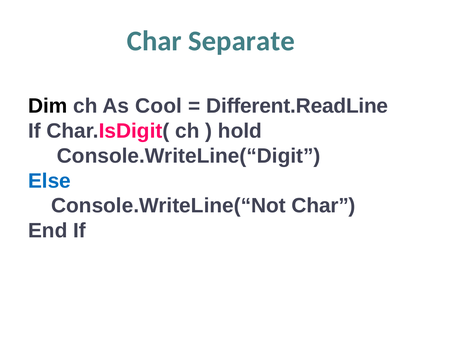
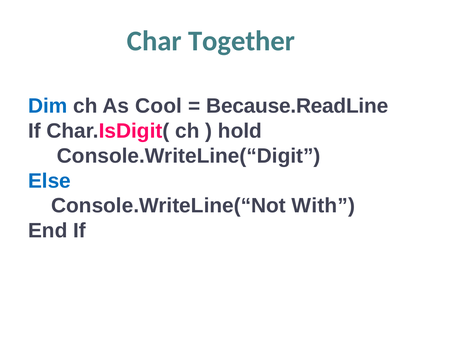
Separate: Separate -> Together
Dim colour: black -> blue
Different.ReadLine: Different.ReadLine -> Because.ReadLine
Console.WriteLine(“Not Char: Char -> With
